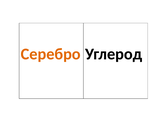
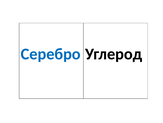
Серебро colour: orange -> blue
